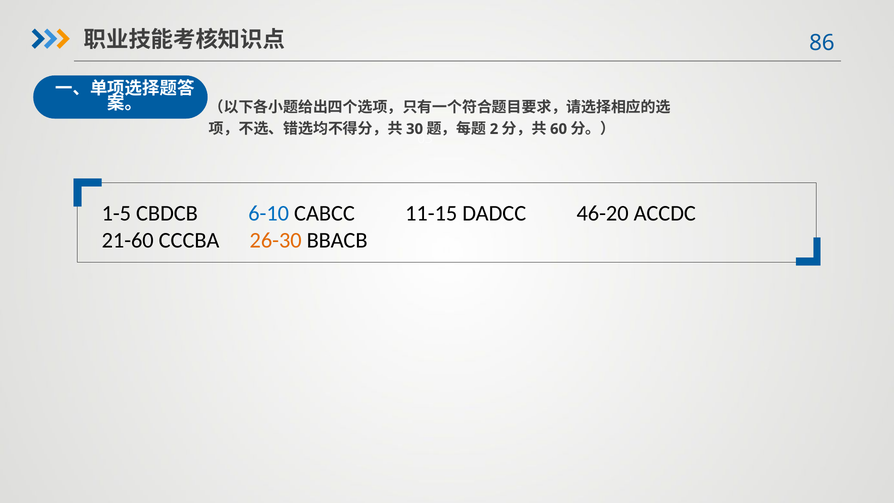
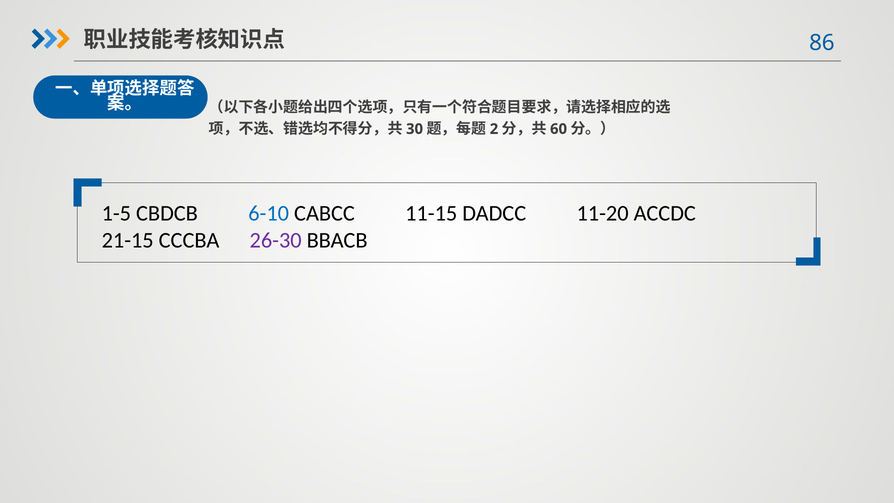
46-20: 46-20 -> 11-20
21-60: 21-60 -> 21-15
26-30 colour: orange -> purple
